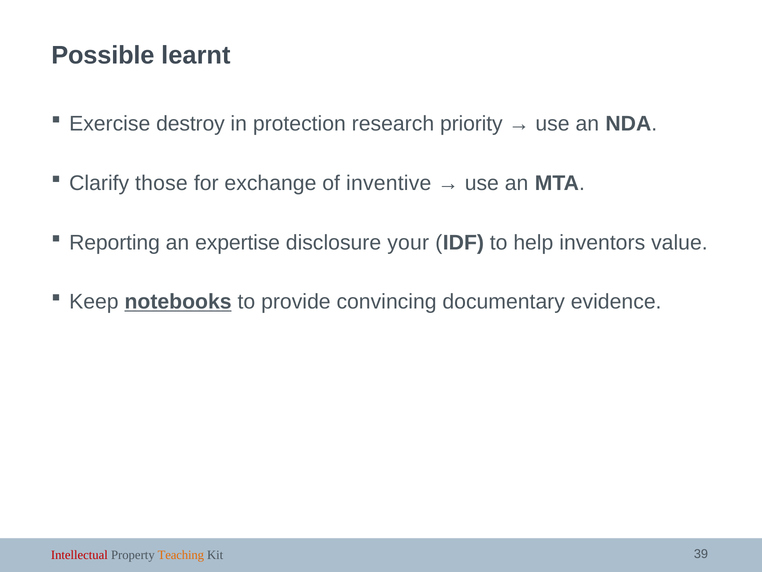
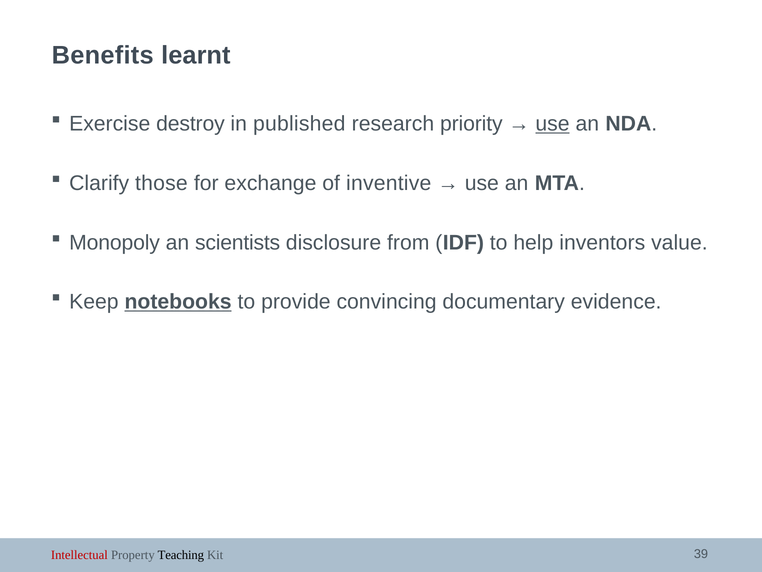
Possible: Possible -> Benefits
protection: protection -> published
use at (553, 124) underline: none -> present
Reporting: Reporting -> Monopoly
expertise: expertise -> scientists
your: your -> from
Teaching colour: orange -> black
